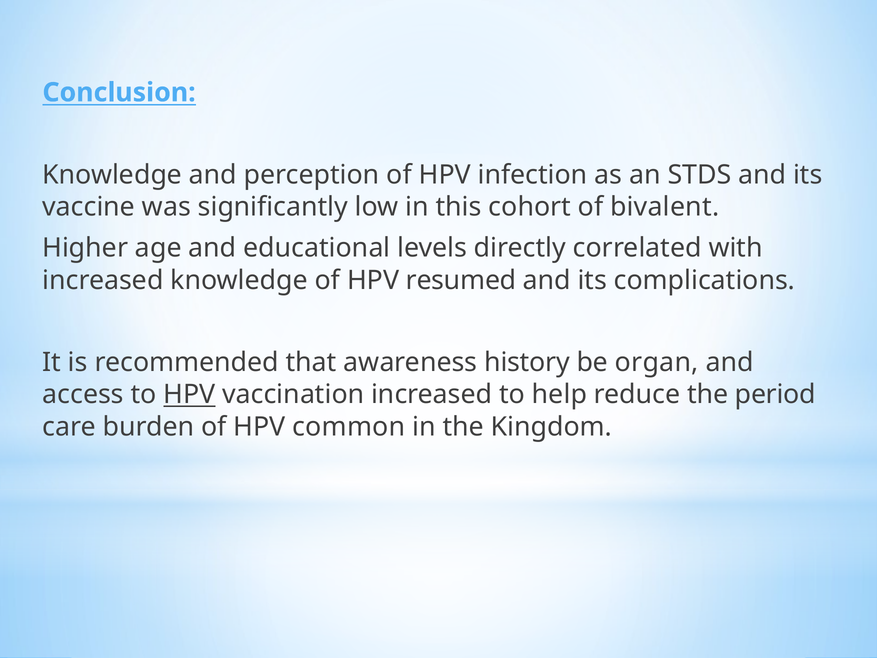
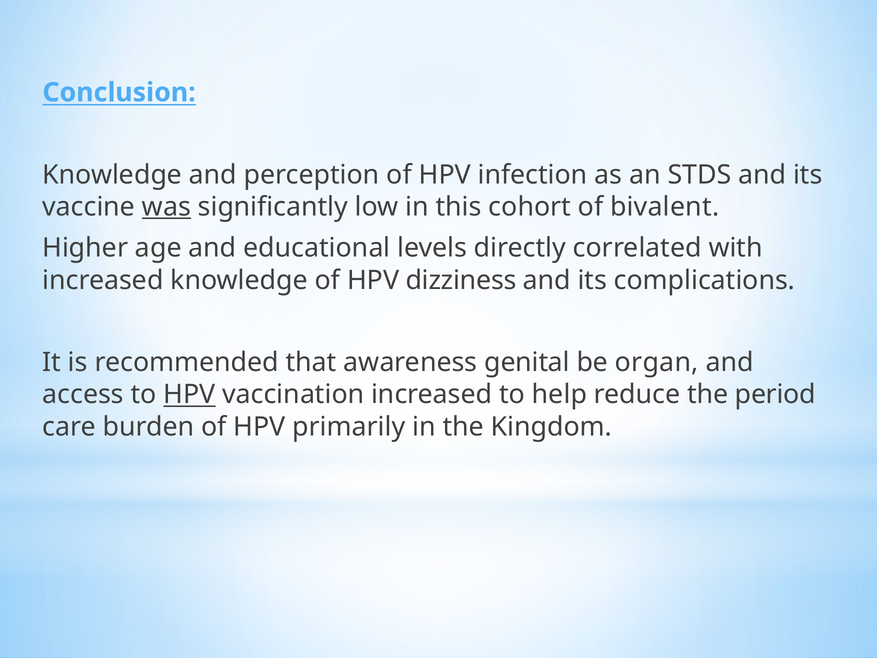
was underline: none -> present
resumed: resumed -> dizziness
history: history -> genital
common: common -> primarily
